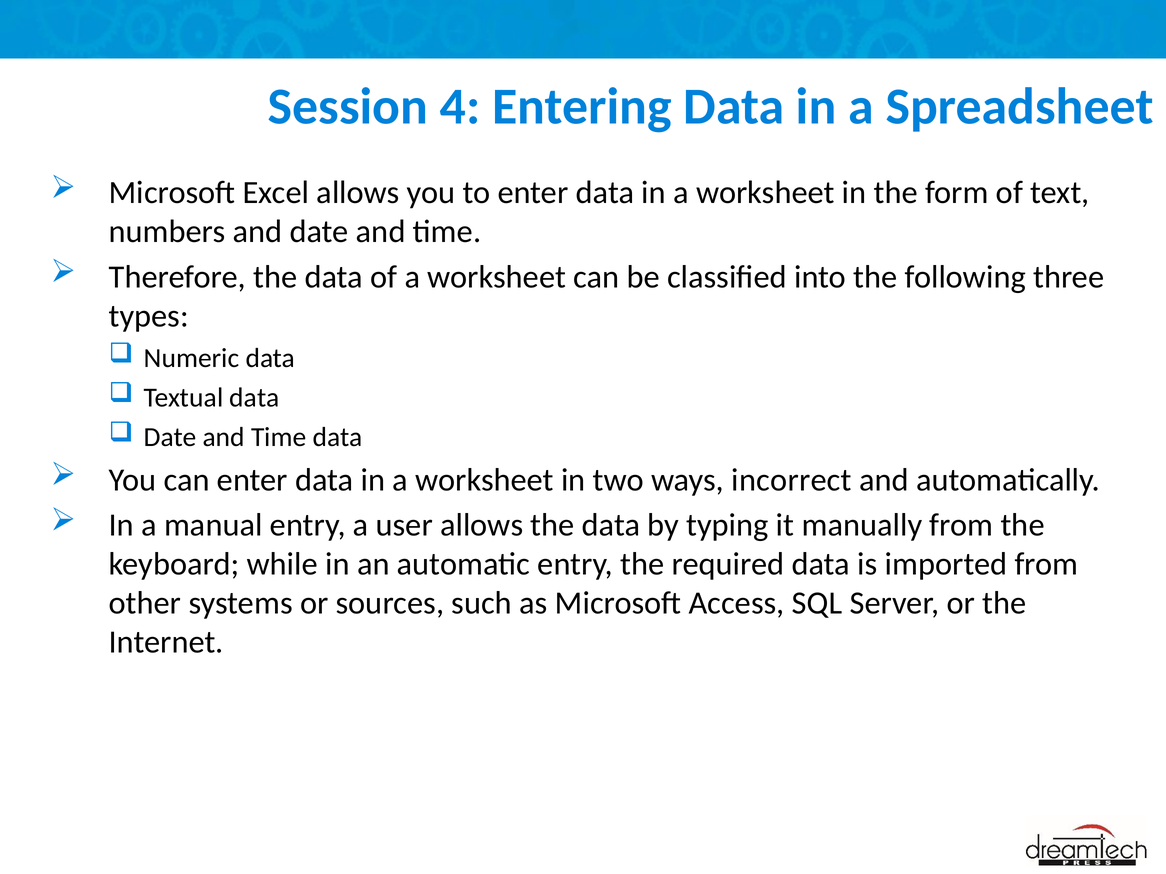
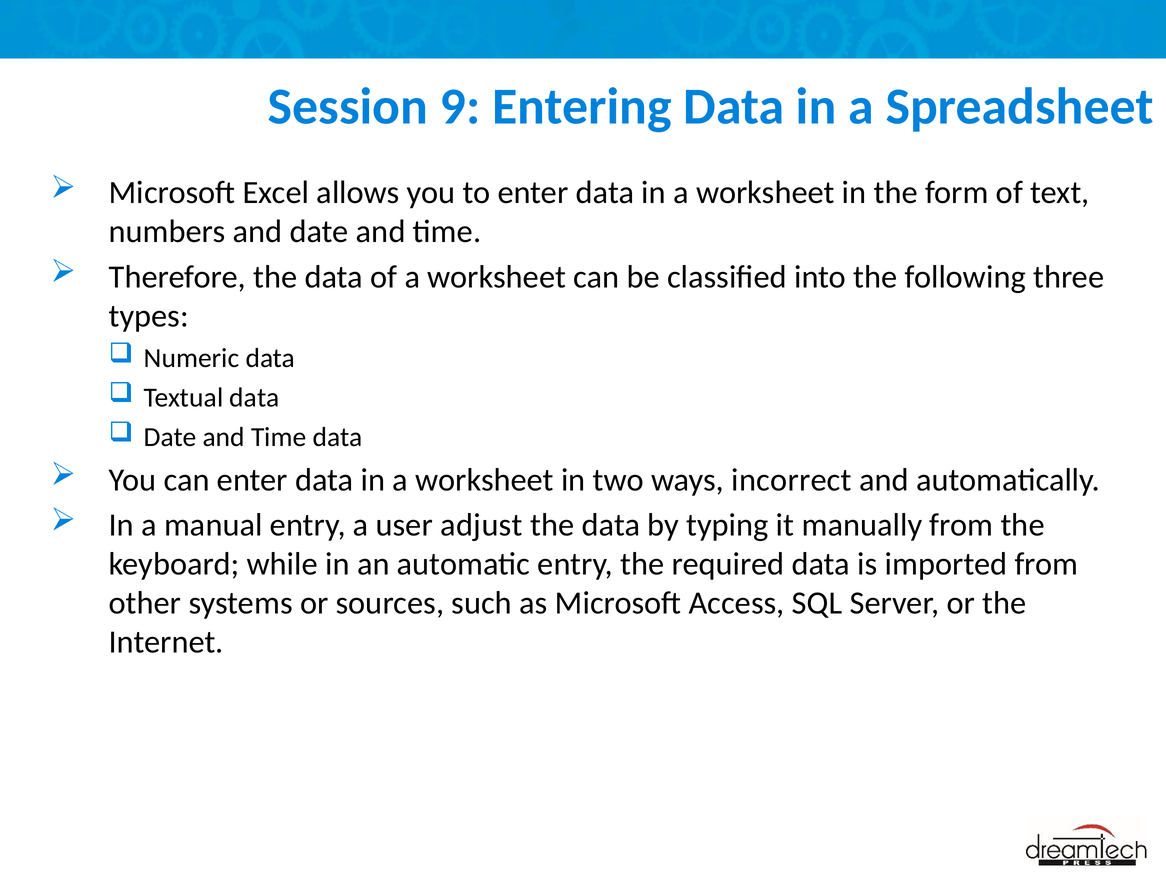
4: 4 -> 9
user allows: allows -> adjust
